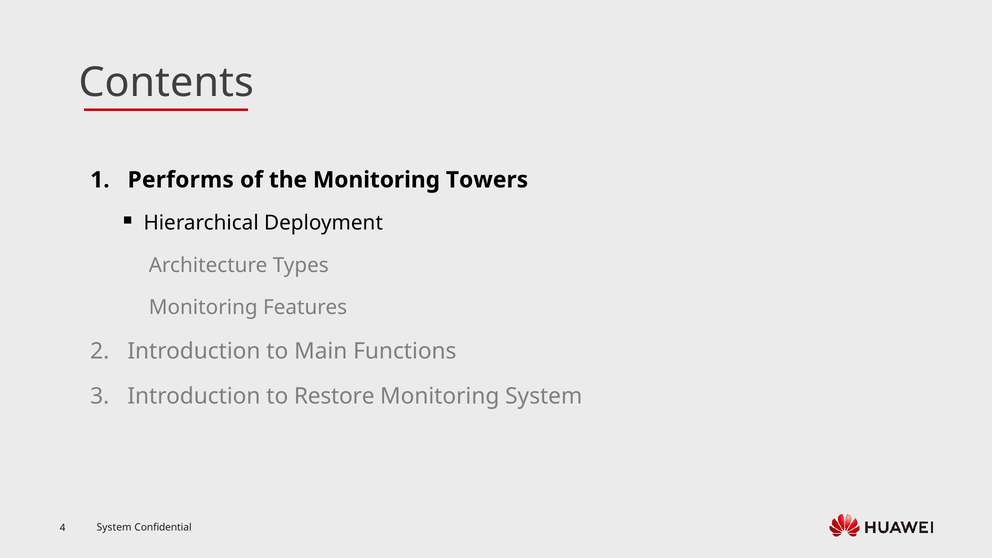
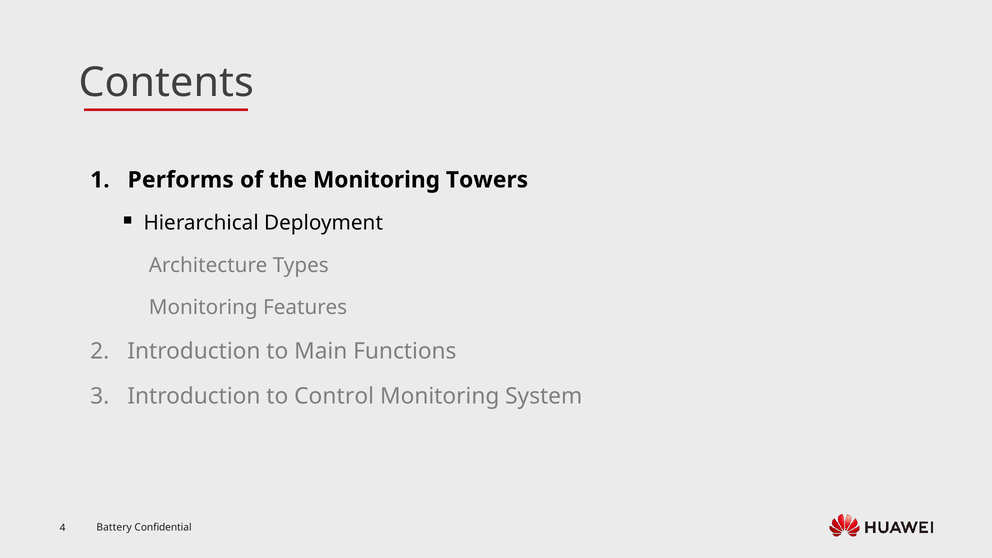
Restore: Restore -> Control
System at (114, 528): System -> Battery
